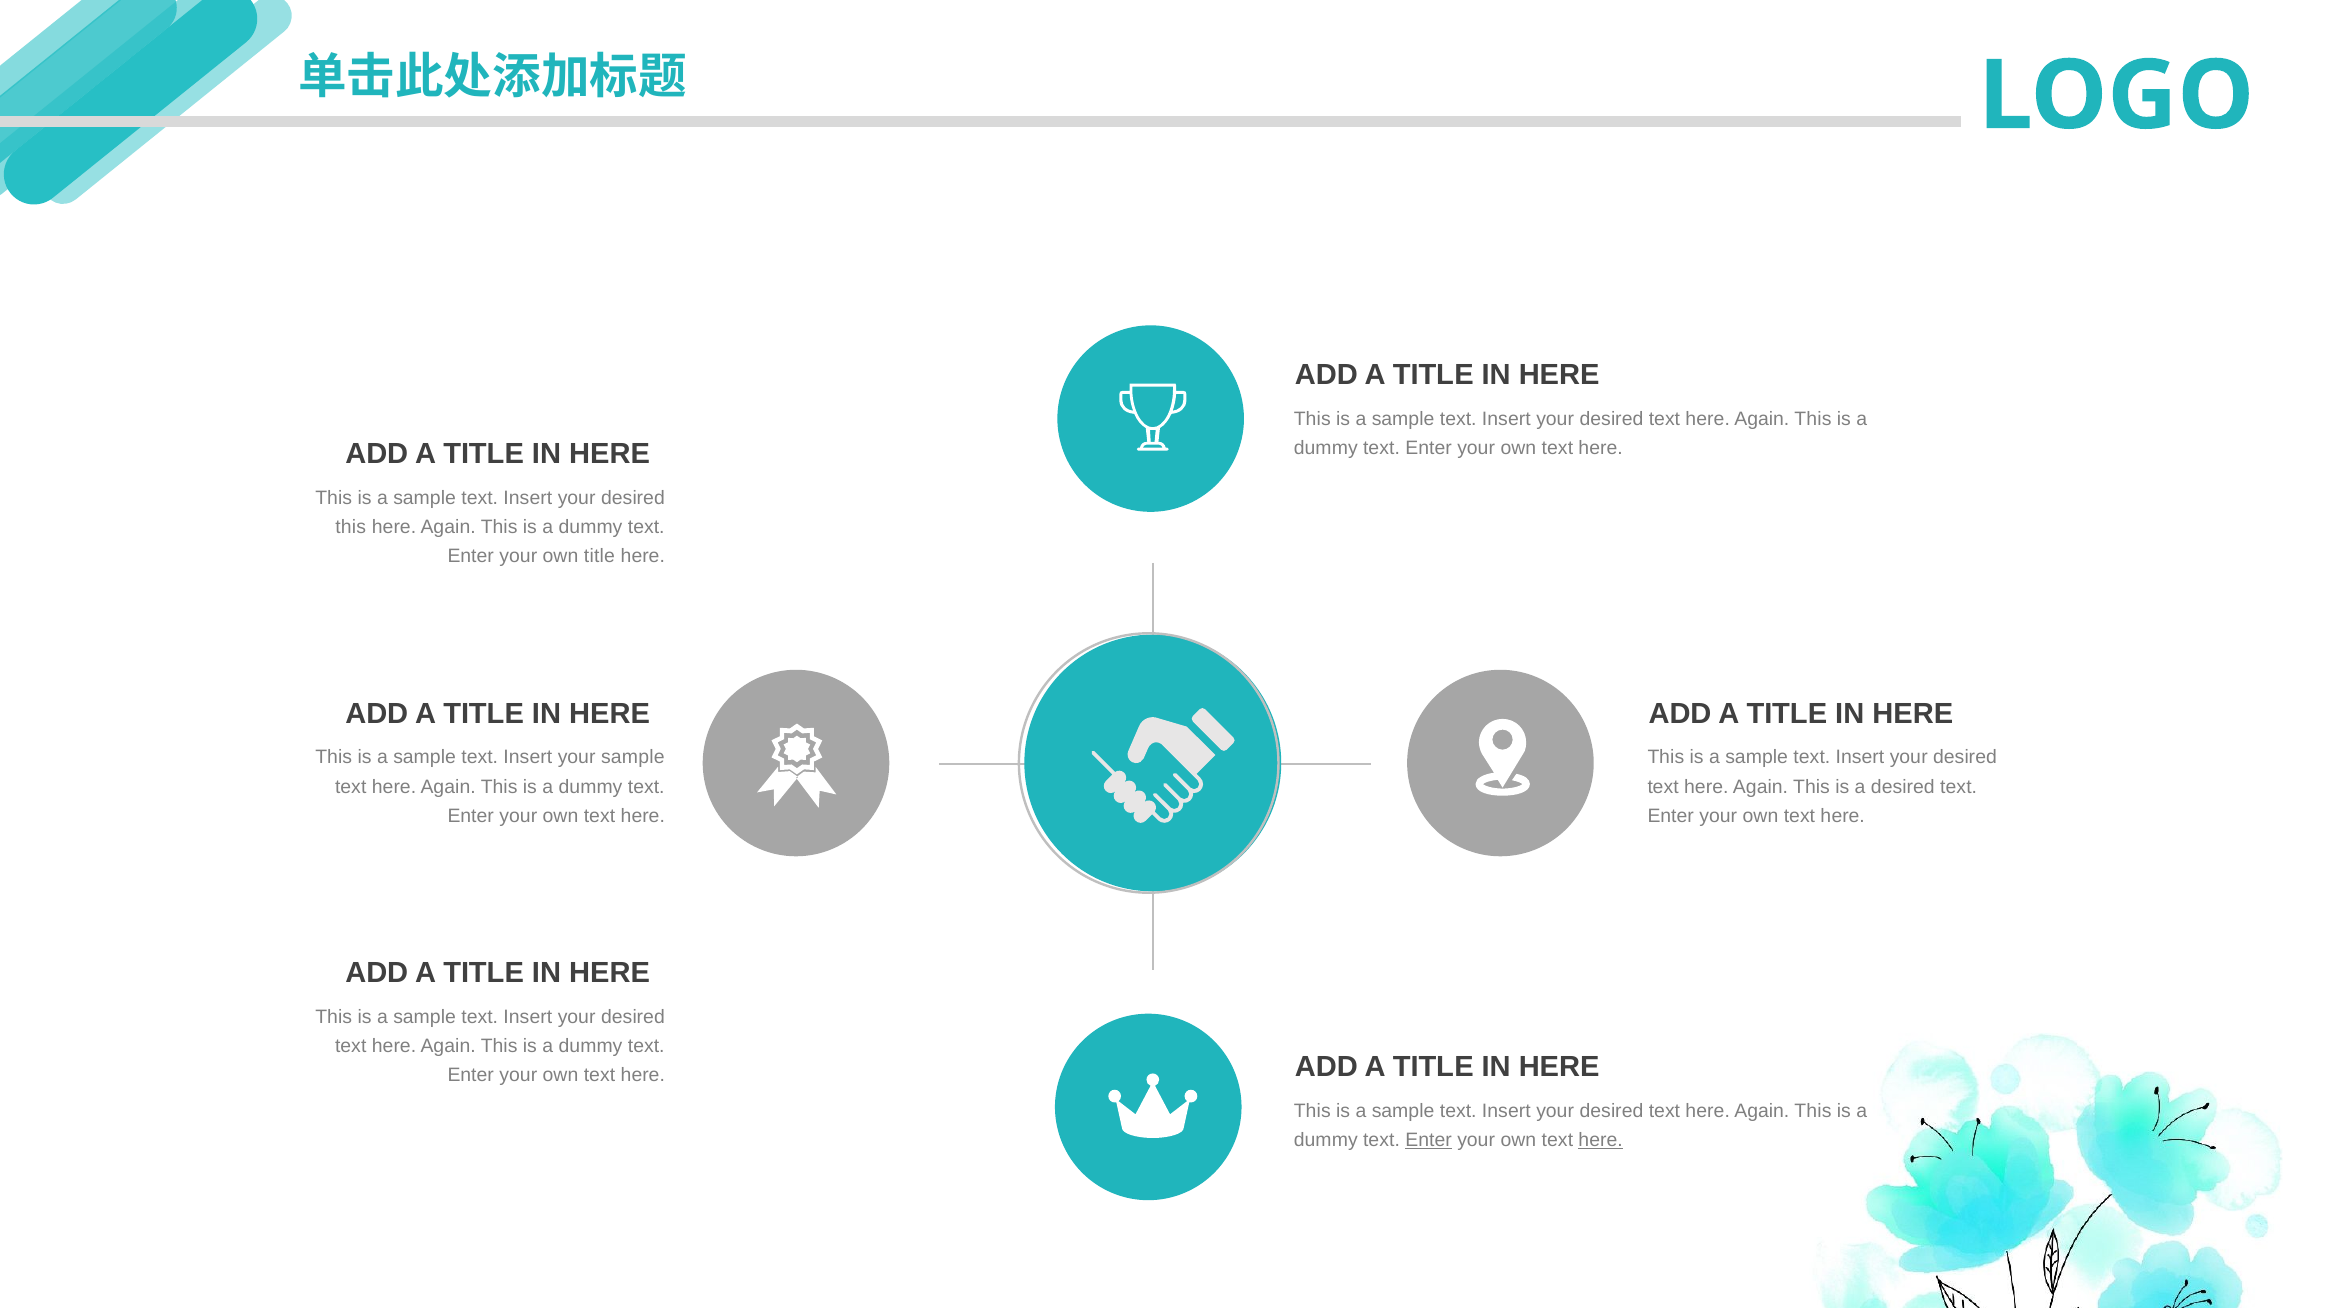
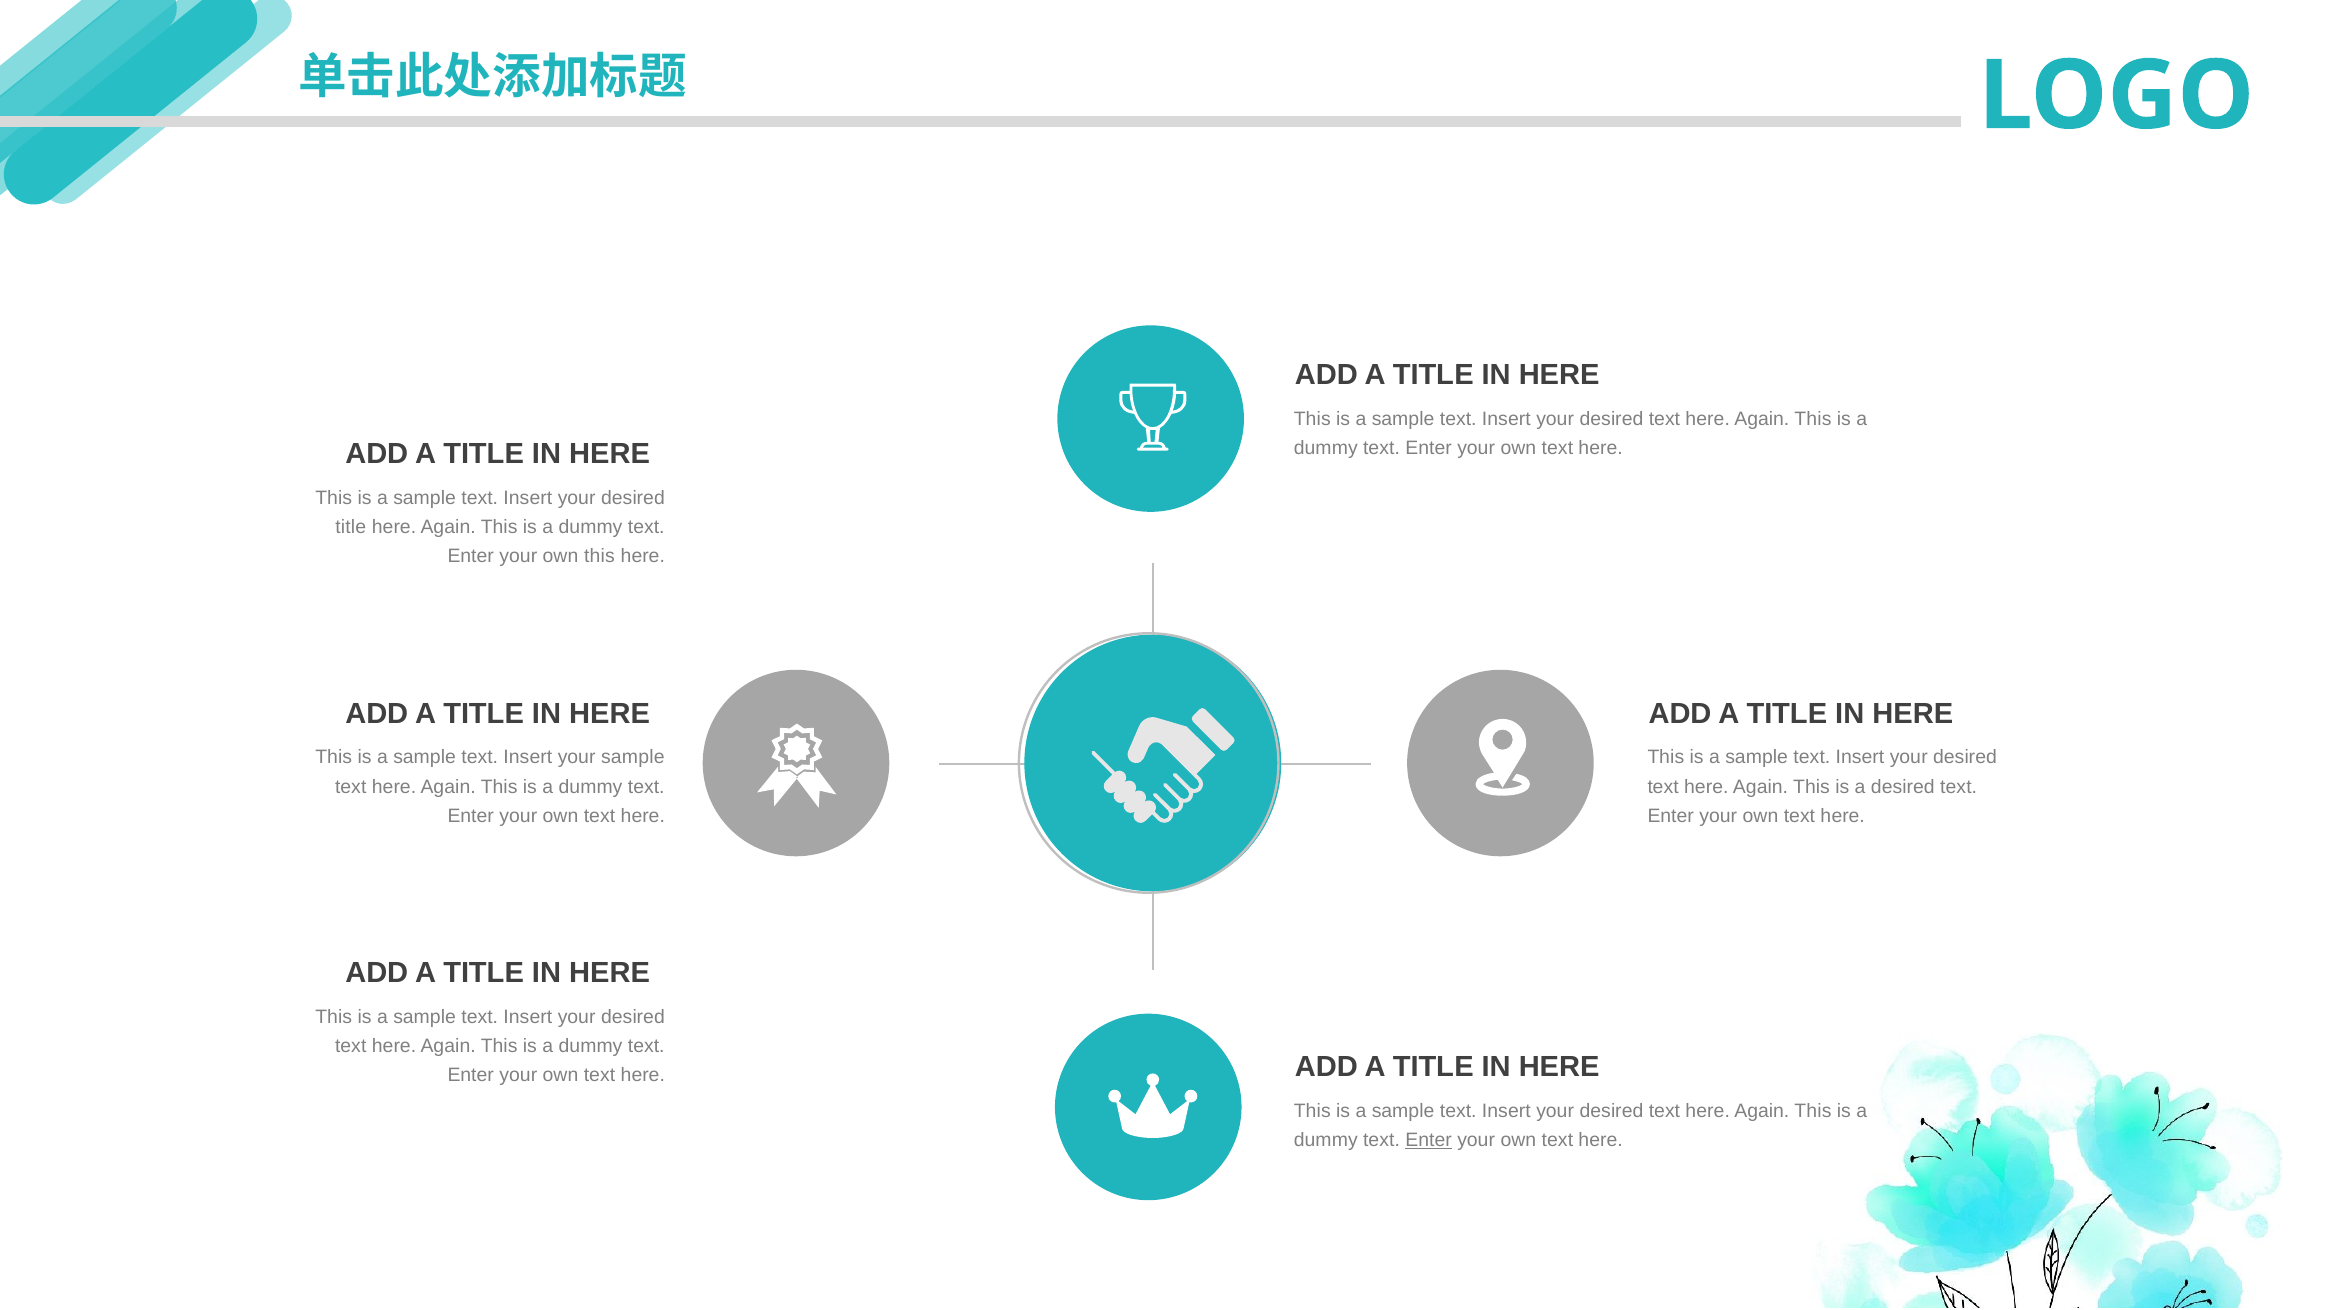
this at (351, 527): this -> title
own title: title -> this
here at (1601, 1140) underline: present -> none
